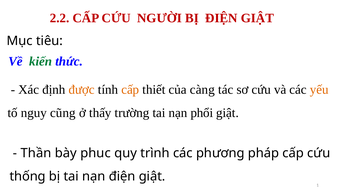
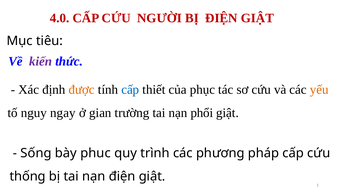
2.2: 2.2 -> 4.0
kiến colour: green -> purple
cấp at (130, 90) colour: orange -> blue
của càng: càng -> phục
cũng: cũng -> ngay
thấy: thấy -> gian
Thần: Thần -> Sống
